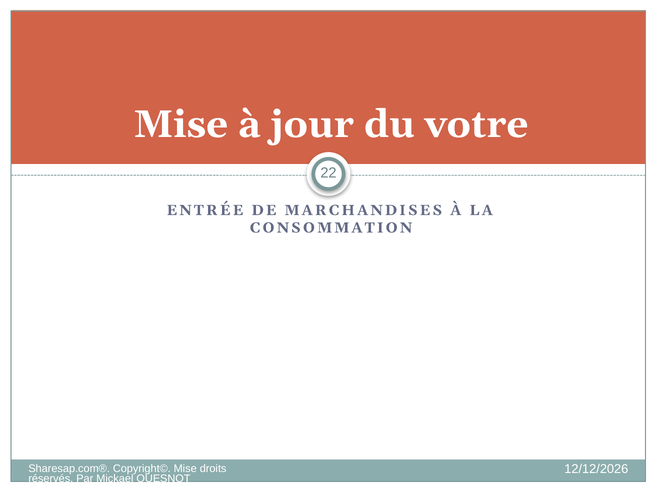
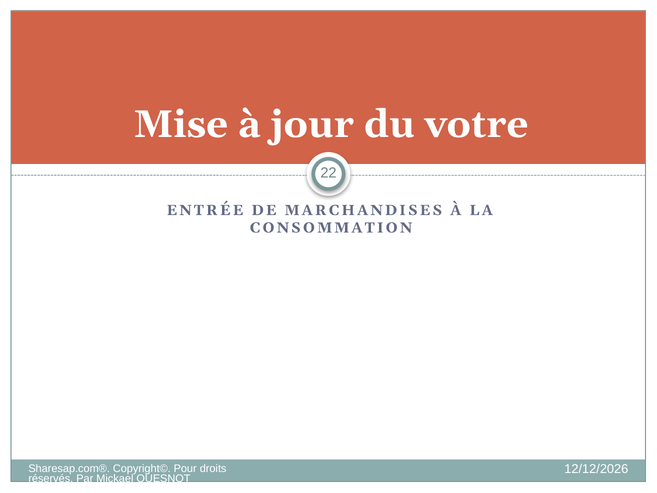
Copyright© Mise: Mise -> Pour
